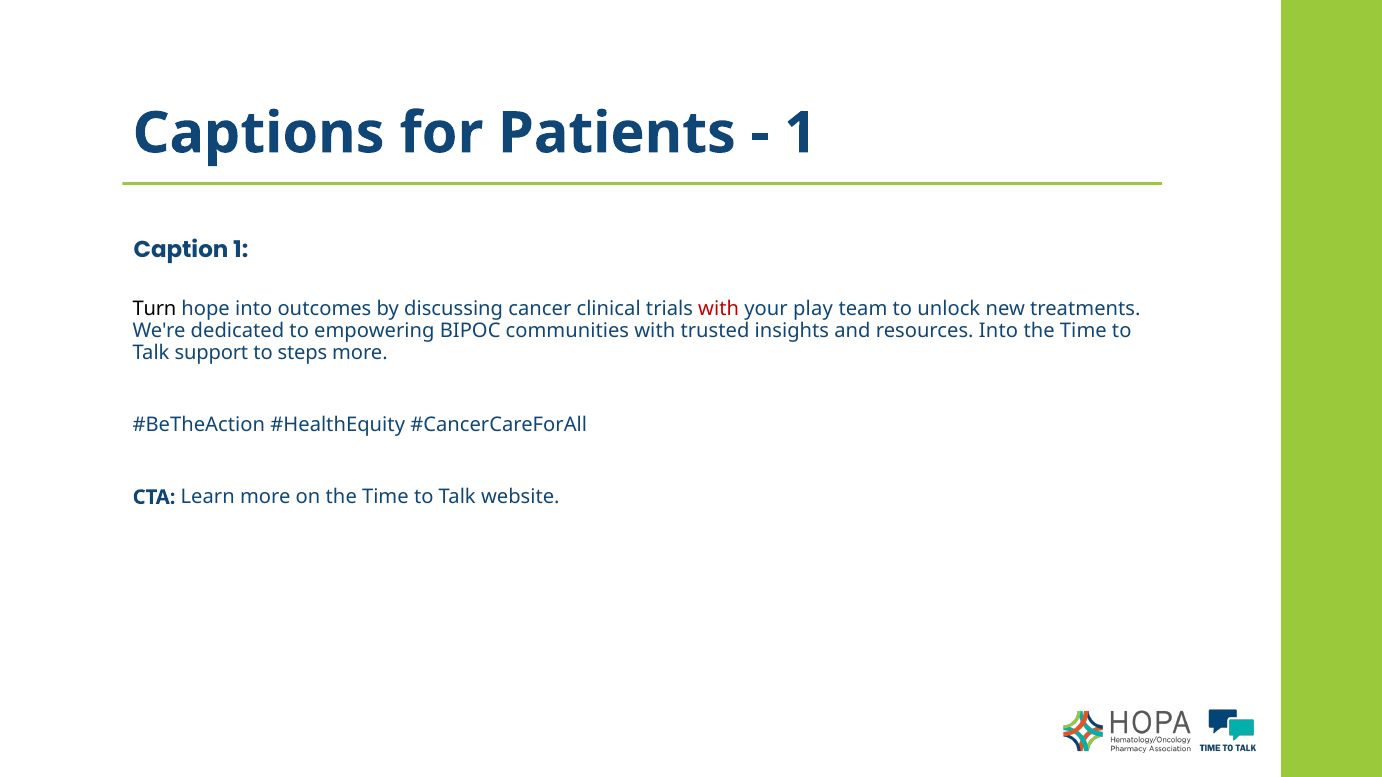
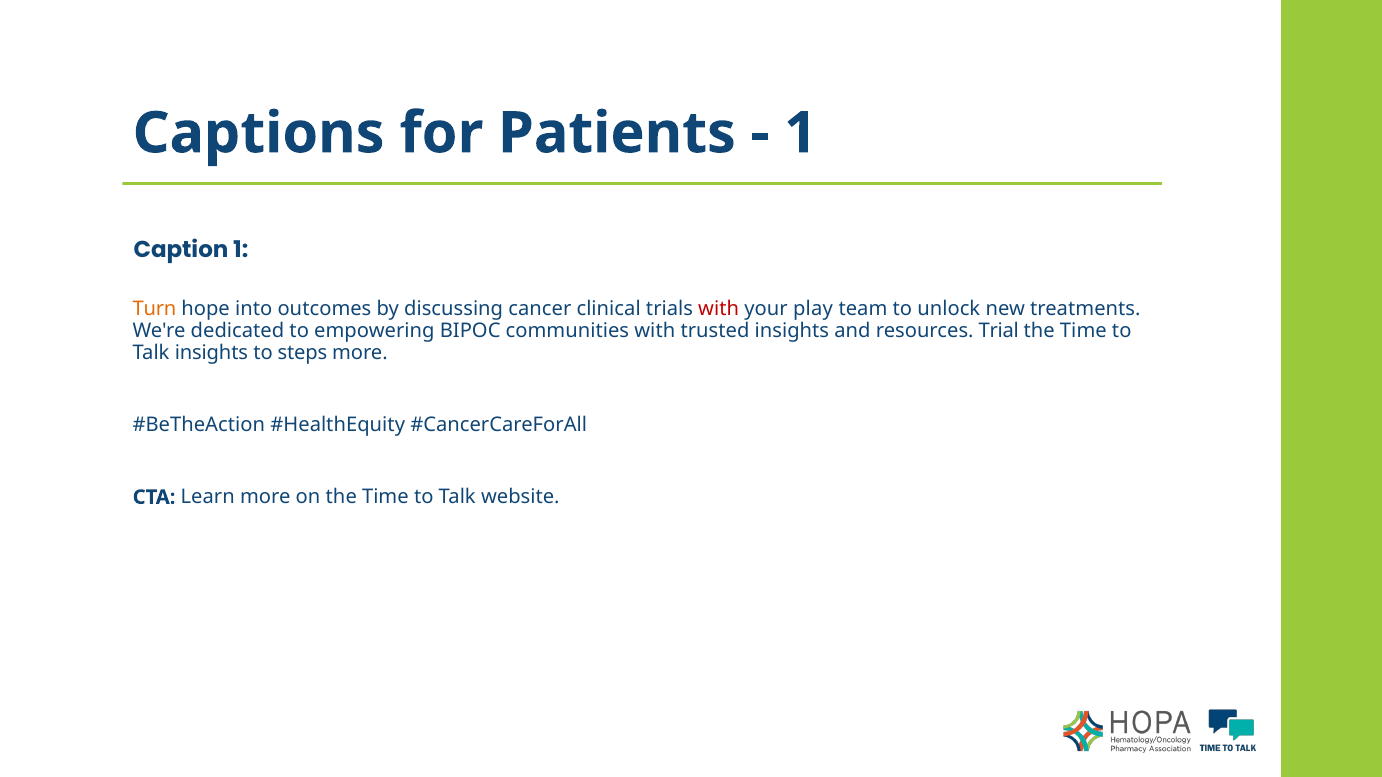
Turn colour: black -> orange
resources Into: Into -> Trial
Talk support: support -> insights
